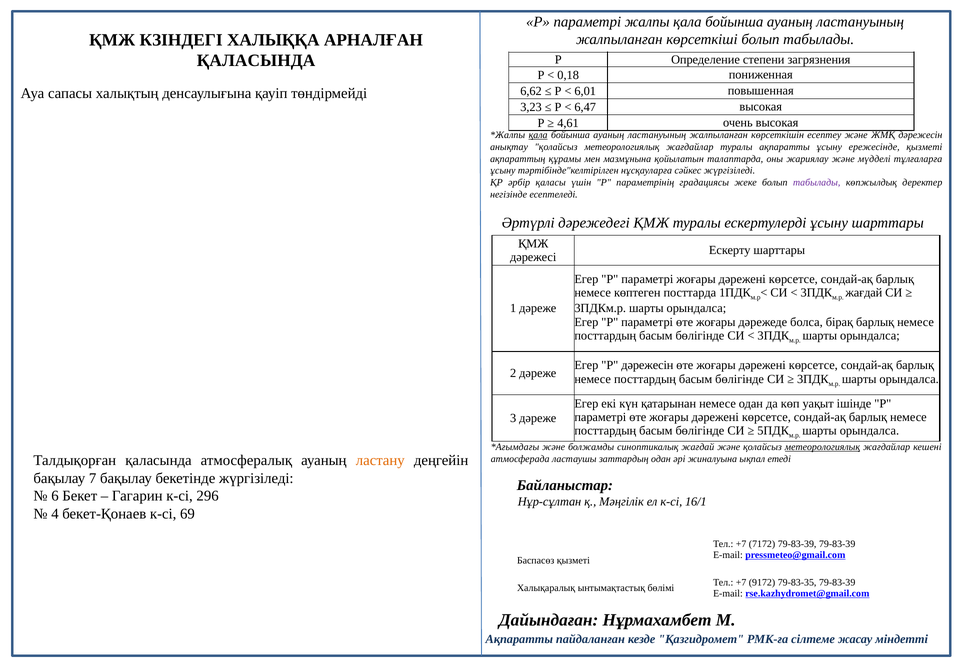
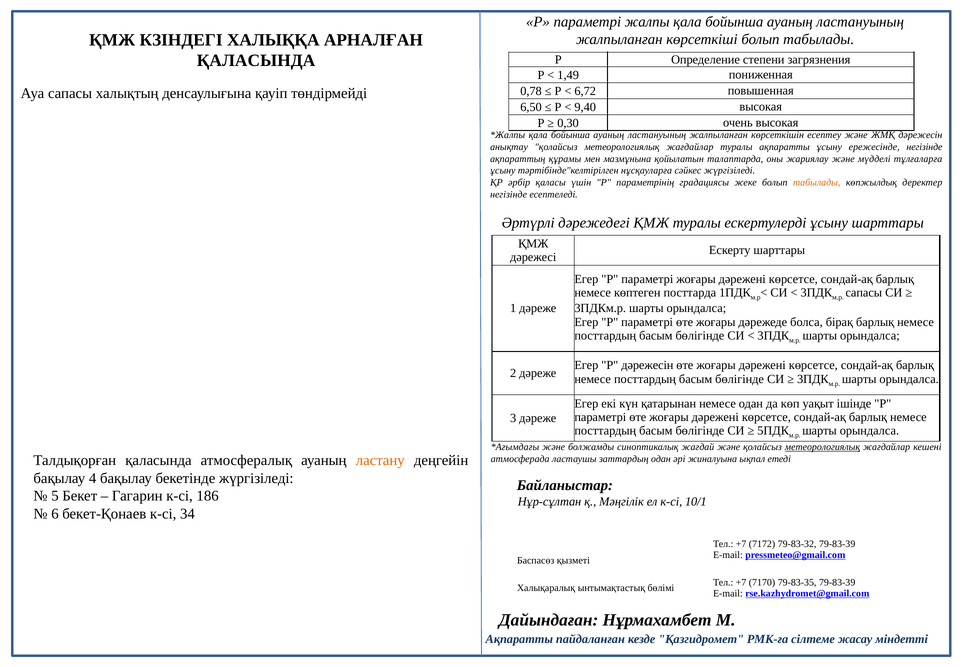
0,18: 0,18 -> 1,49
6,62: 6,62 -> 0,78
6,01: 6,01 -> 6,72
3,23: 3,23 -> 6,50
6,47: 6,47 -> 9,40
4,61: 4,61 -> 0,30
қала at (538, 135) underline: present -> none
ережесінде қызметі: қызметі -> негізінде
табылады at (817, 182) colour: purple -> orange
жағдай at (864, 293): жағдай -> сапасы
7: 7 -> 4
6: 6 -> 5
296: 296 -> 186
16/1: 16/1 -> 10/1
4: 4 -> 6
69: 69 -> 34
7172 79-83-39: 79-83-39 -> 79-83-32
9172: 9172 -> 7170
